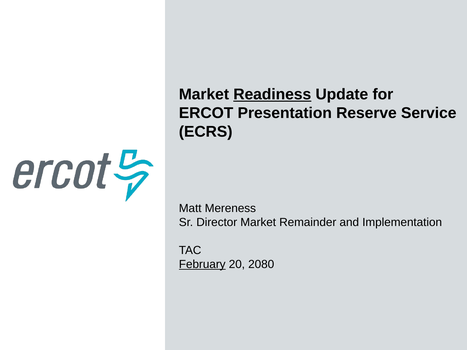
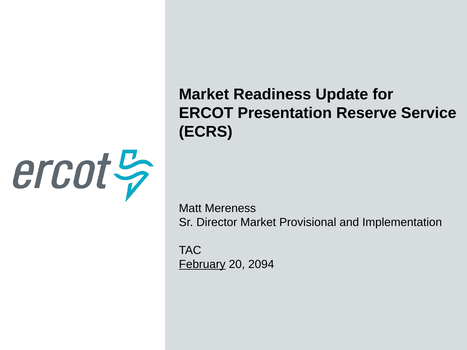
Readiness underline: present -> none
Remainder: Remainder -> Provisional
2080: 2080 -> 2094
